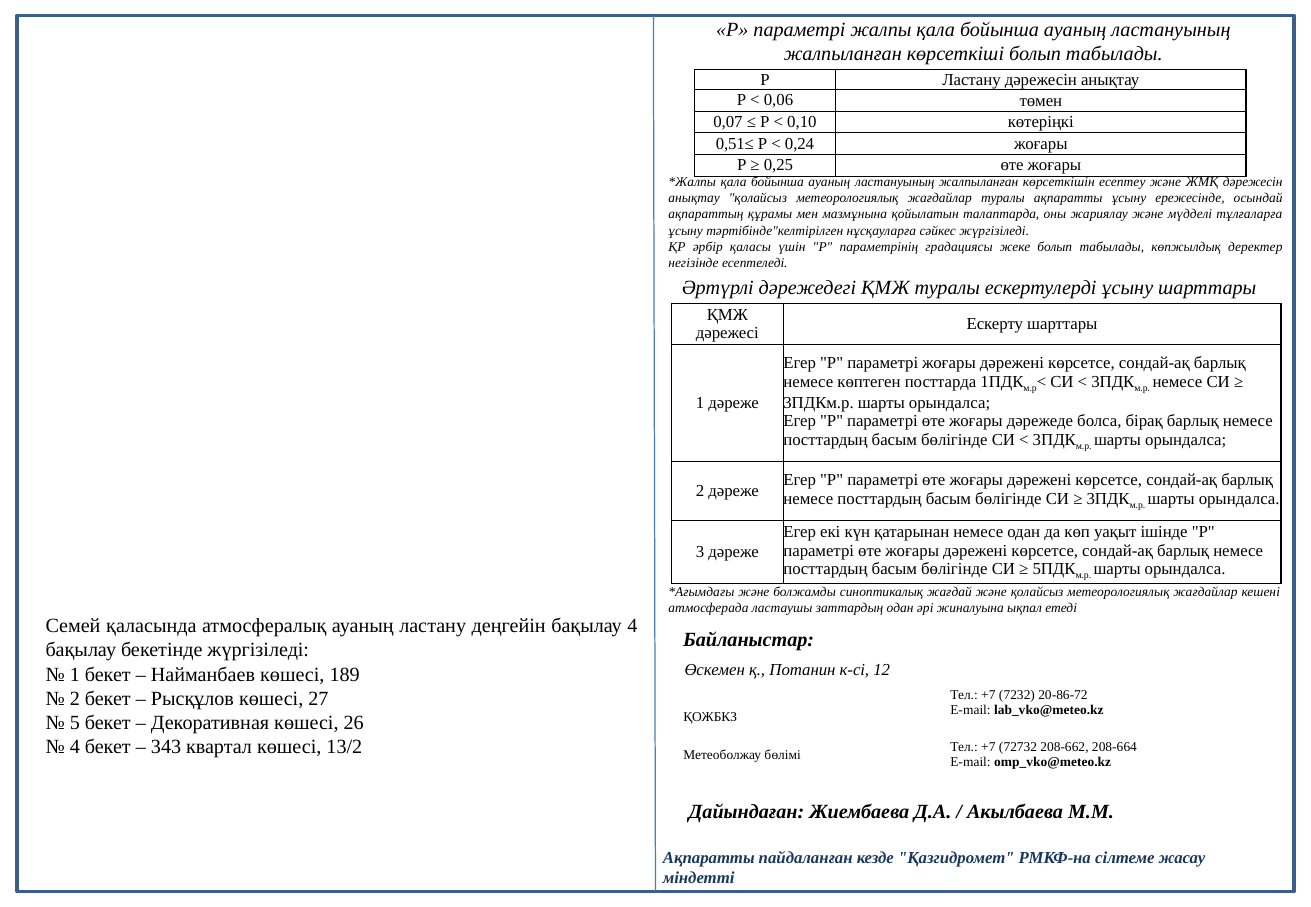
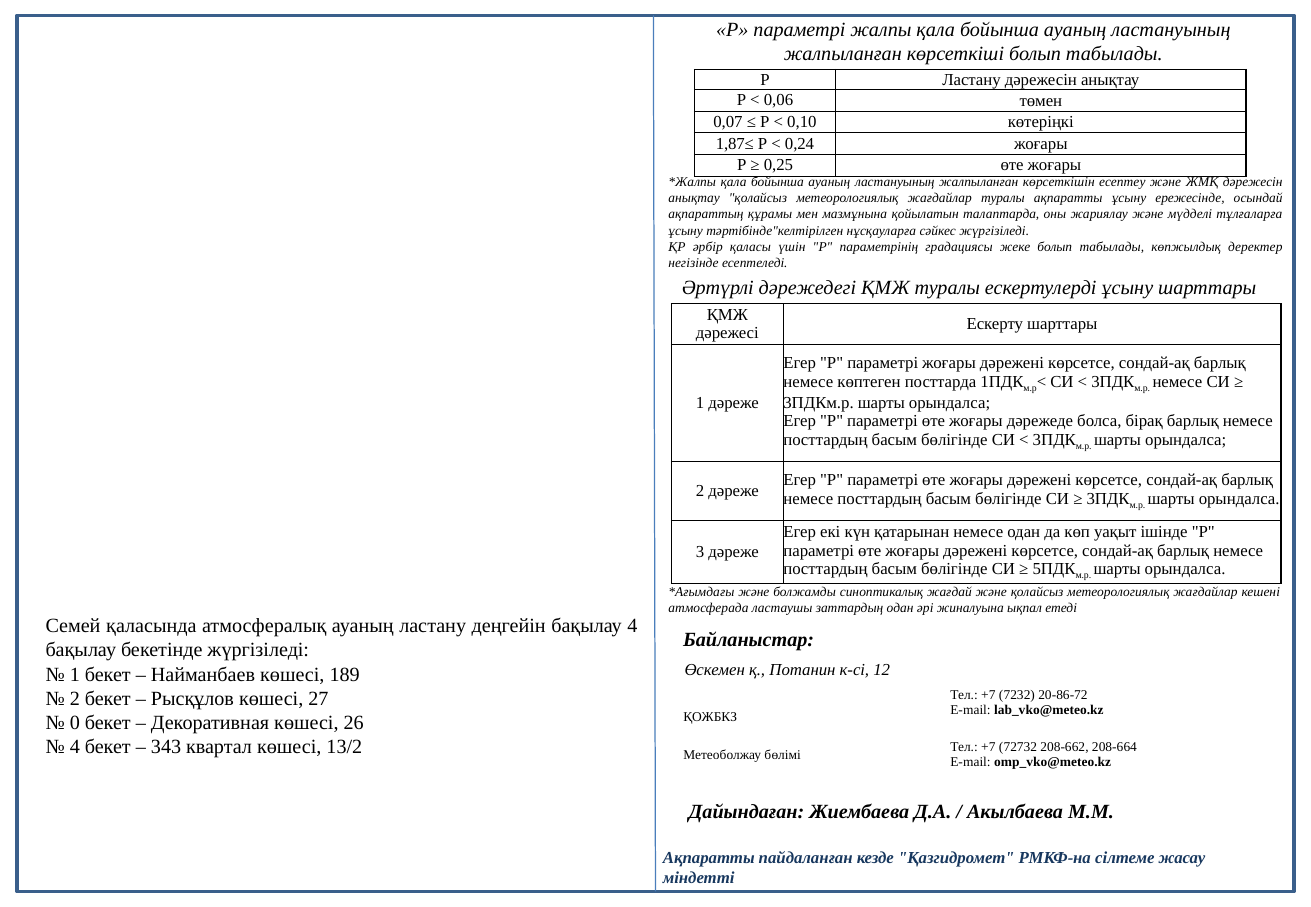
0,51≤: 0,51≤ -> 1,87≤
5: 5 -> 0
